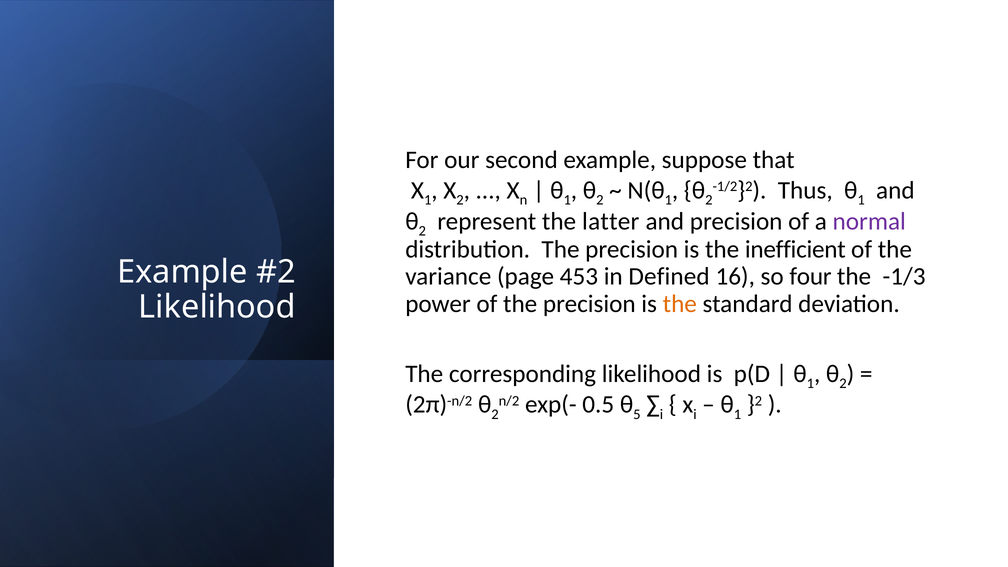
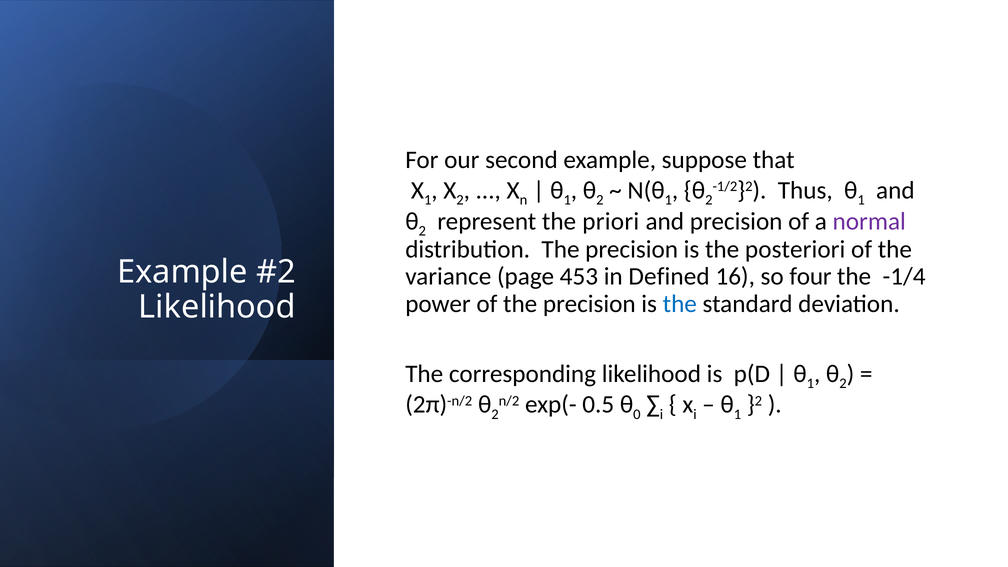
latter: latter -> priori
inefficient: inefficient -> posteriori
-1/3: -1/3 -> -1/4
the at (680, 304) colour: orange -> blue
5: 5 -> 0
